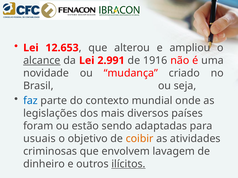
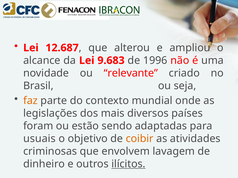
12.653: 12.653 -> 12.687
alcance underline: present -> none
2.991: 2.991 -> 9.683
1916: 1916 -> 1996
mudança: mudança -> relevante
faz colour: blue -> orange
